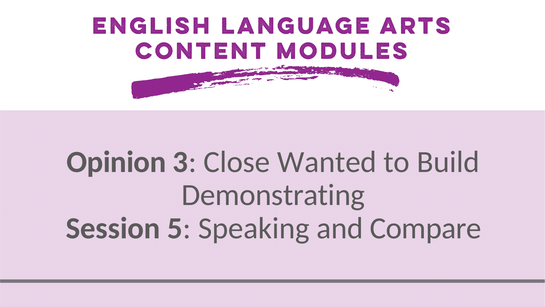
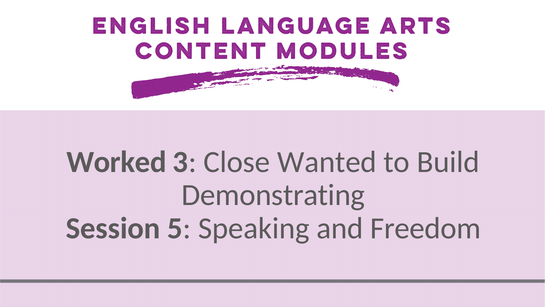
Opinion: Opinion -> Worked
Compare: Compare -> Freedom
